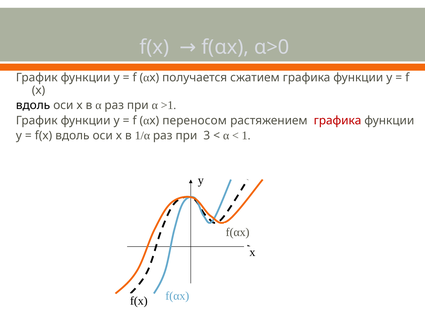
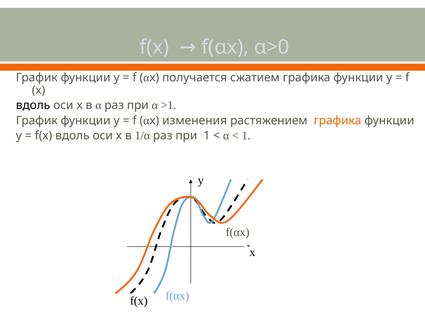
переносом: переносом -> изменения
графика at (338, 120) colour: red -> orange
при 3: 3 -> 1
